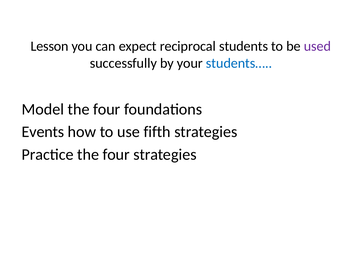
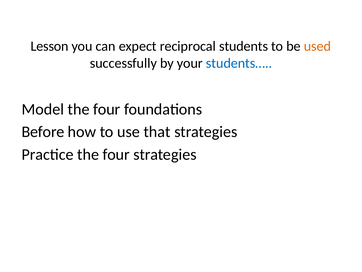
used colour: purple -> orange
Events: Events -> Before
fifth: fifth -> that
